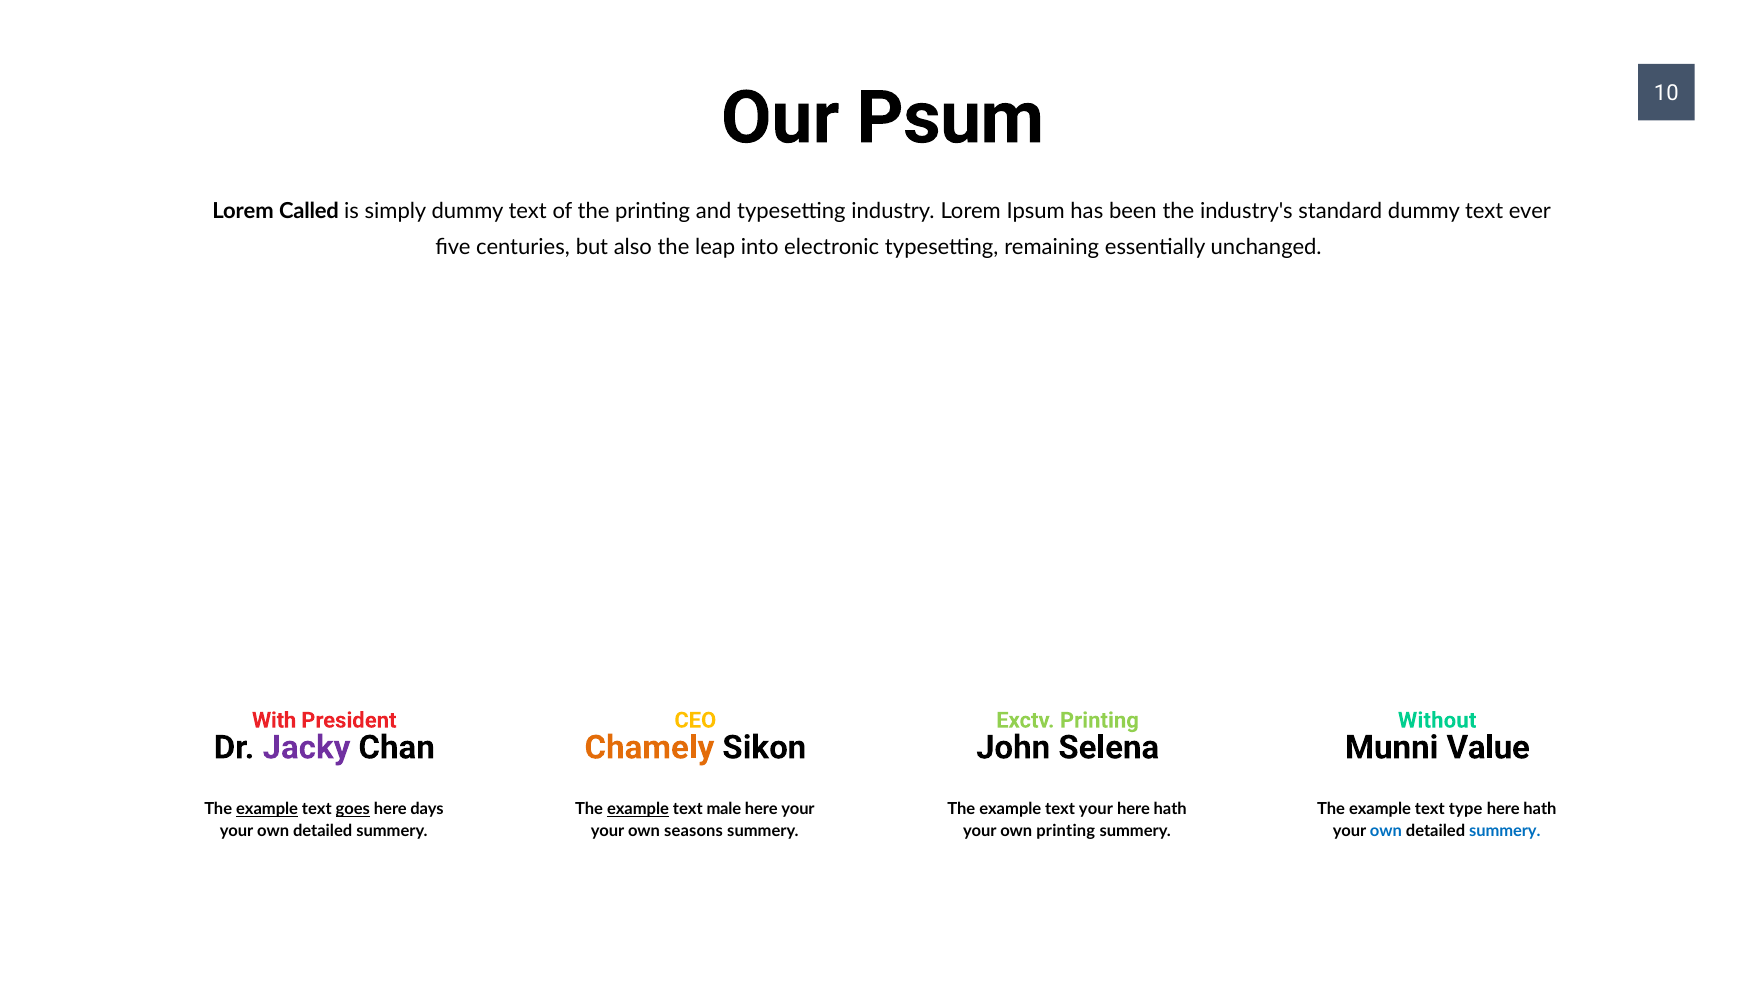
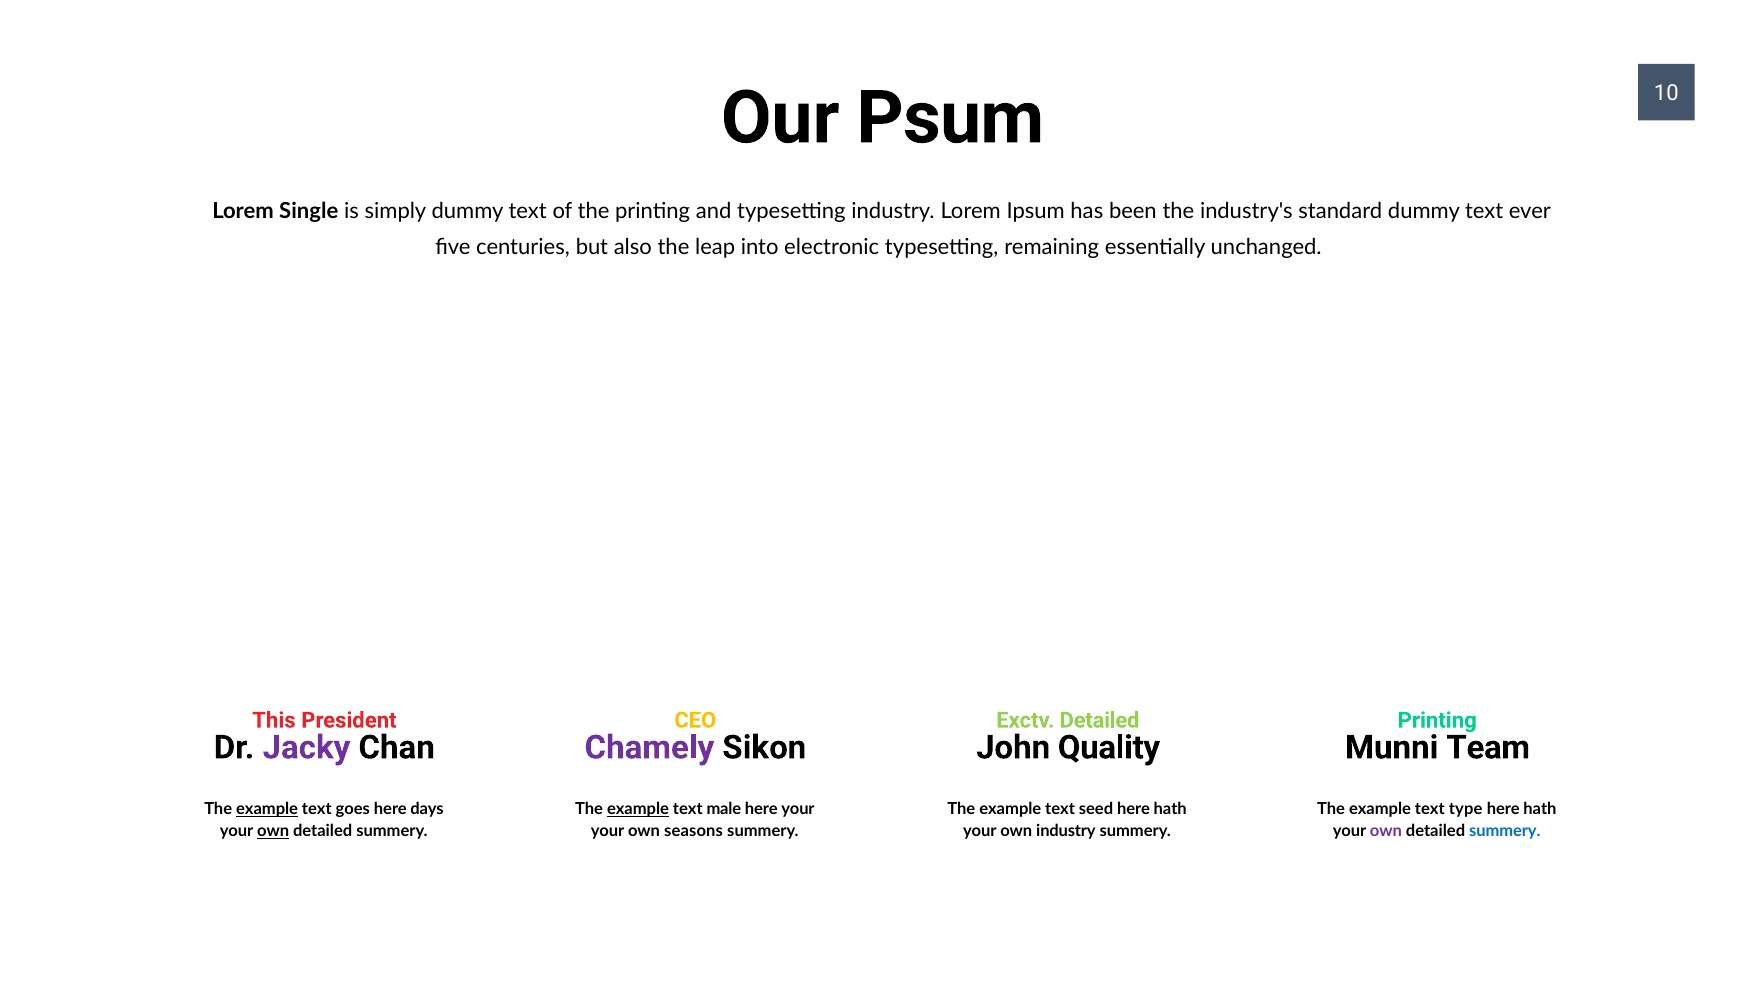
Called: Called -> Single
With: With -> This
Exctv Printing: Printing -> Detailed
Without at (1437, 720): Without -> Printing
Chamely colour: orange -> purple
Selena: Selena -> Quality
Value: Value -> Team
goes underline: present -> none
text your: your -> seed
own at (273, 831) underline: none -> present
own printing: printing -> industry
own at (1386, 831) colour: blue -> purple
